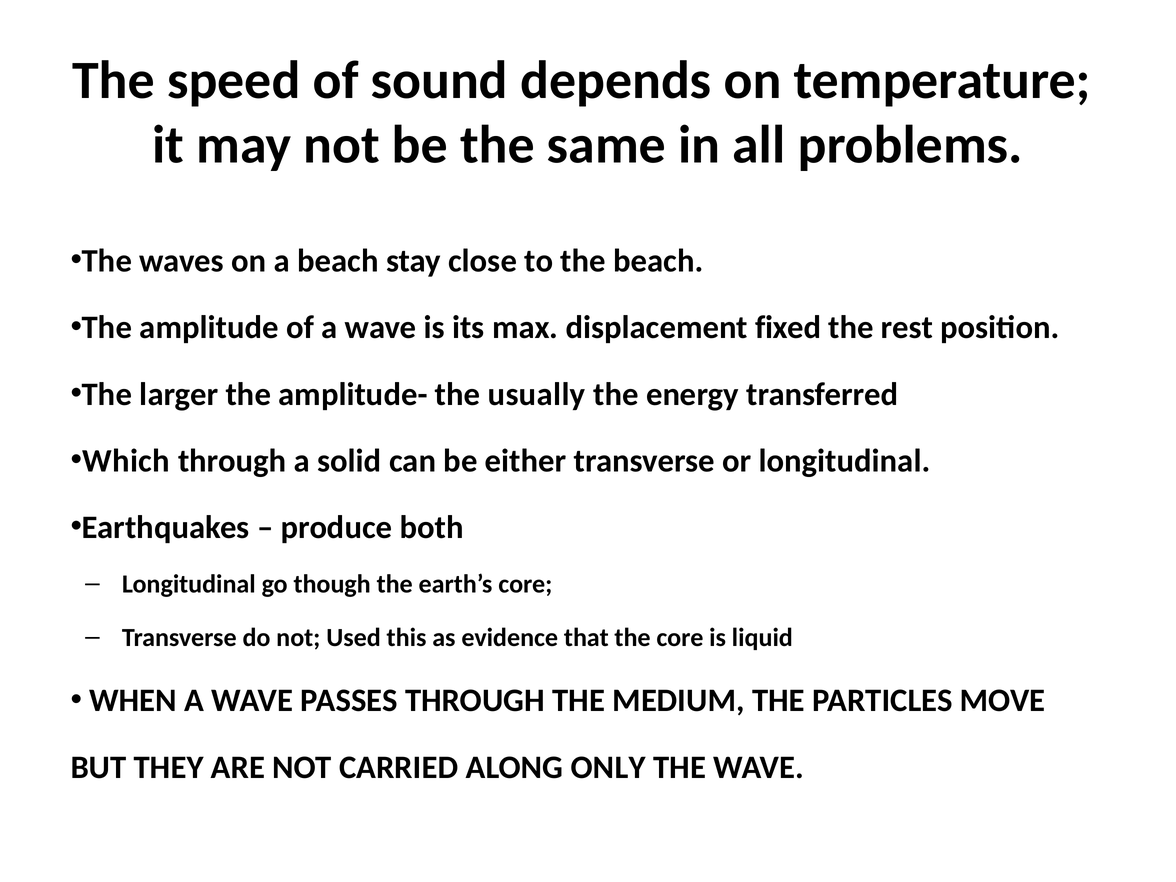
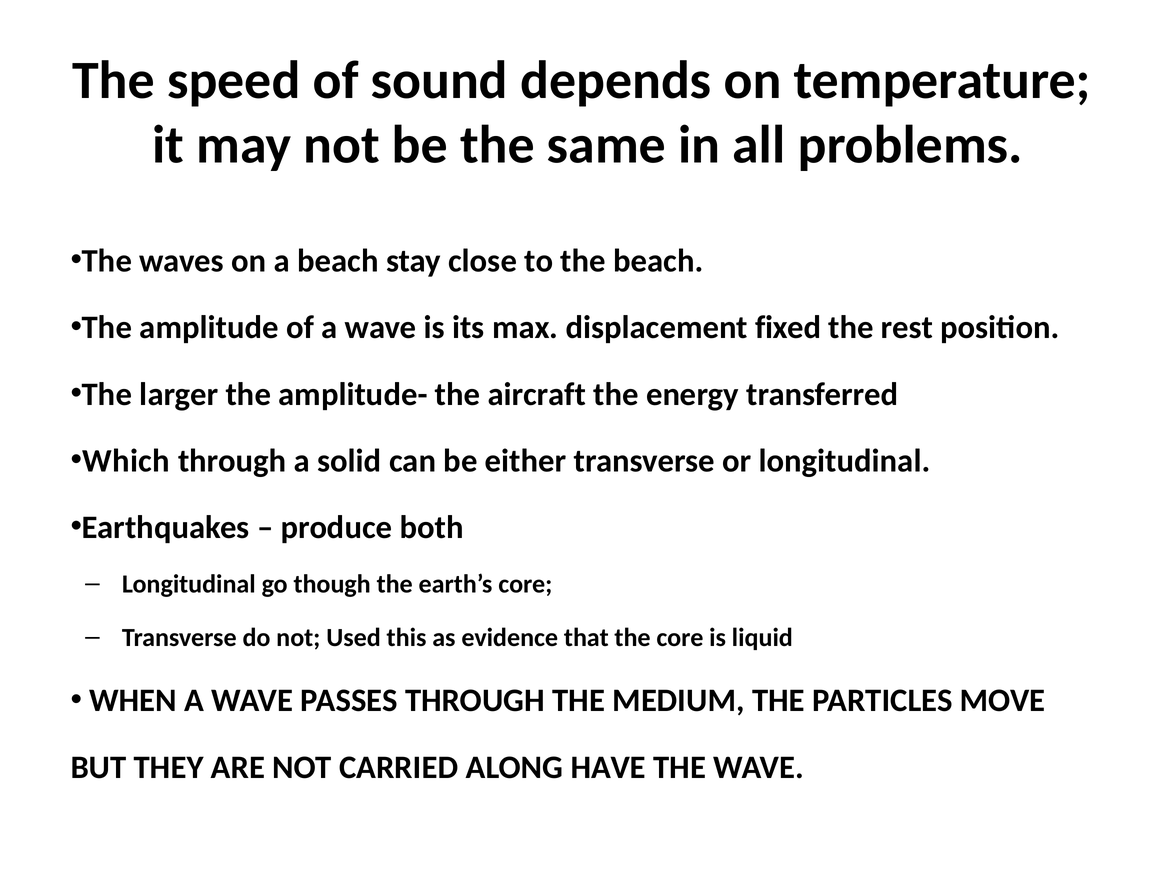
usually: usually -> aircraft
ONLY: ONLY -> HAVE
